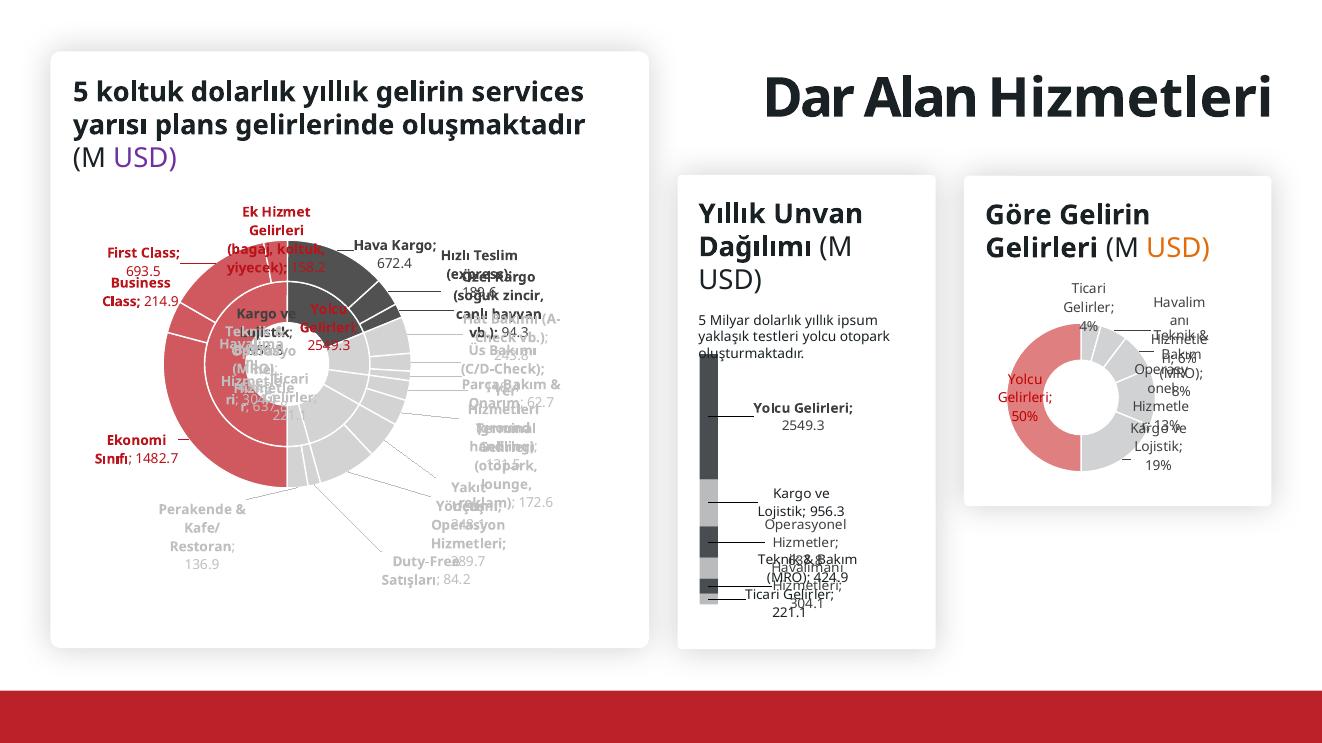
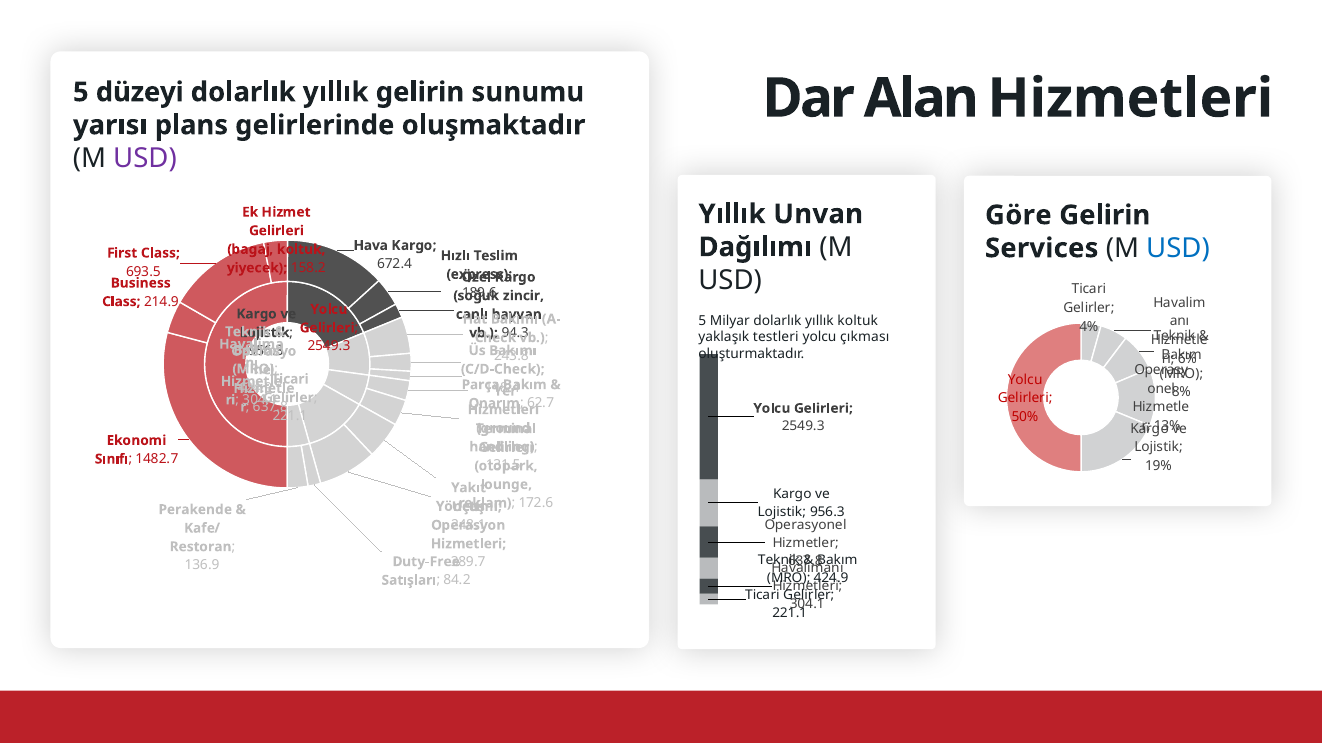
5 koltuk: koltuk -> düzeyi
services: services -> sunumu
Gelirleri at (1042, 248): Gelirleri -> Services
USD at (1178, 248) colour: orange -> blue
yıllık ipsum: ipsum -> koltuk
yolcu otopark: otopark -> çıkması
